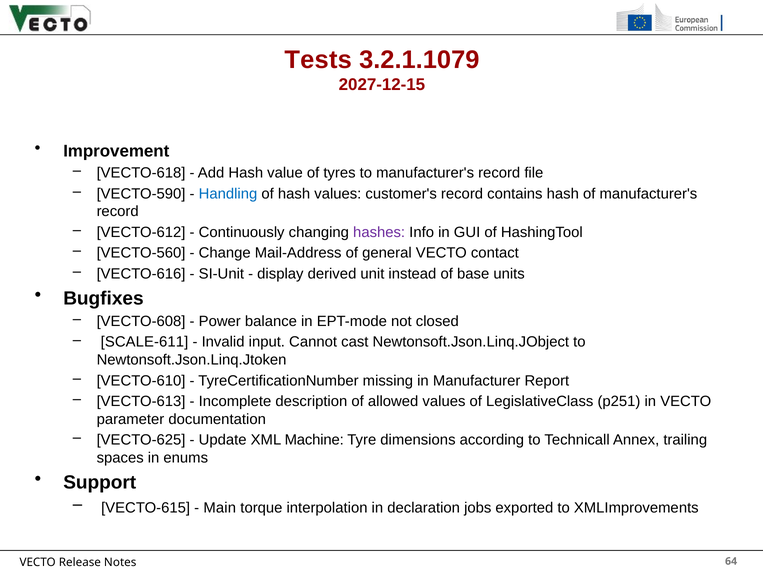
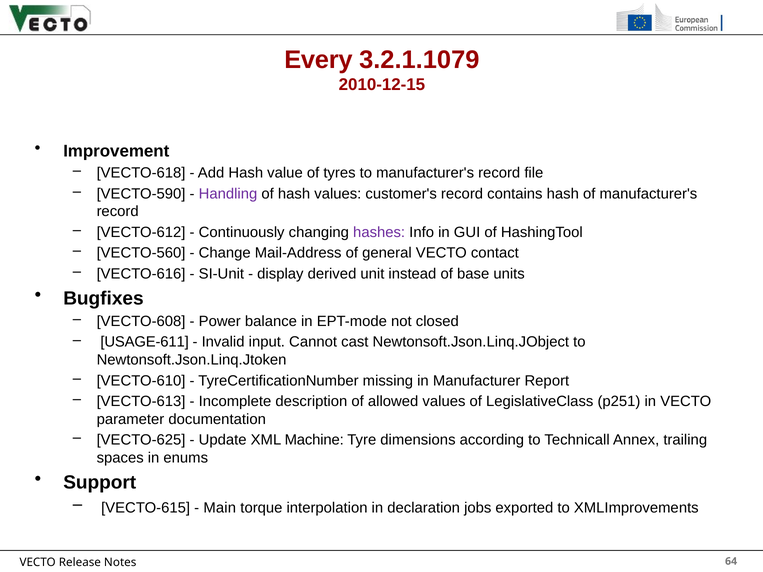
Tests: Tests -> Every
2027-12-15: 2027-12-15 -> 2010-12-15
Handling colour: blue -> purple
SCALE-611: SCALE-611 -> USAGE-611
